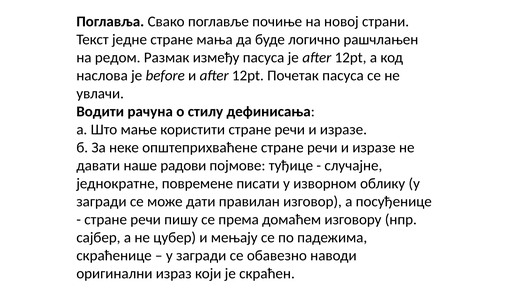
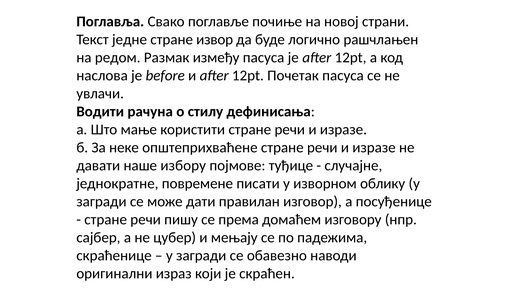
мања: мања -> извор
радови: радови -> избору
